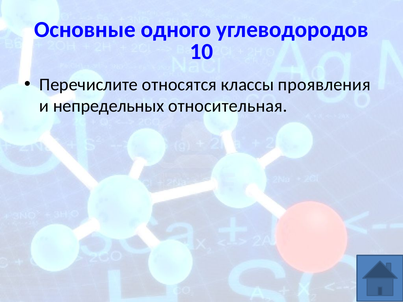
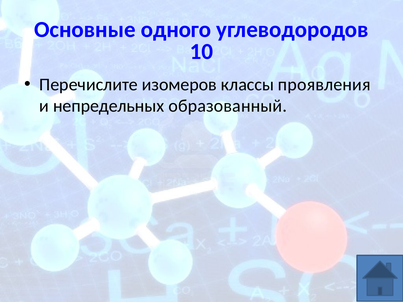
относятся: относятся -> изомеров
относительная: относительная -> образованный
